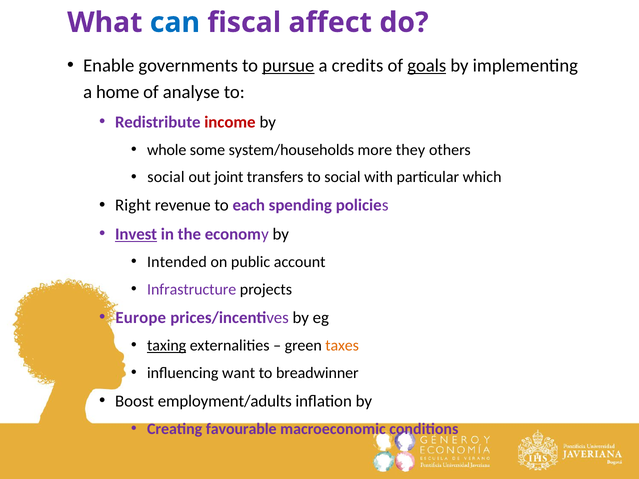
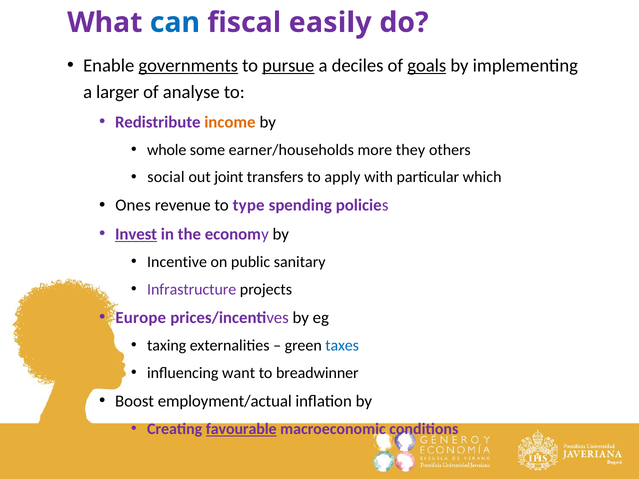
affect: affect -> easily
governments underline: none -> present
credits: credits -> deciles
home: home -> larger
income colour: red -> orange
system/households: system/households -> earner/households
to social: social -> apply
Right: Right -> Ones
each: each -> type
Intended: Intended -> Incentive
account: account -> sanitary
taxing underline: present -> none
taxes colour: orange -> blue
employment/adults: employment/adults -> employment/actual
favourable underline: none -> present
